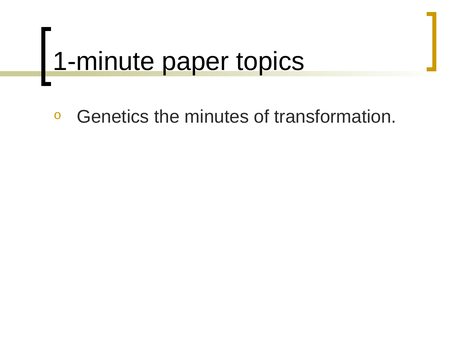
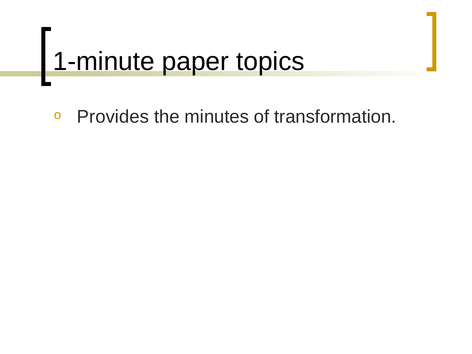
Genetics: Genetics -> Provides
